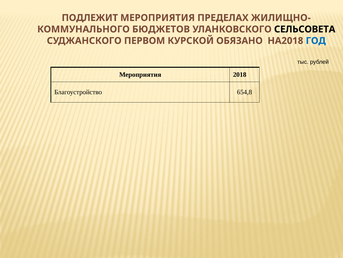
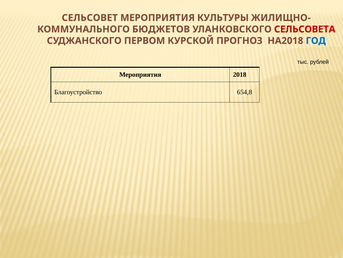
ПОДЛЕЖИТ: ПОДЛЕЖИТ -> СЕЛЬСОВЕТ
ПРЕДЕЛАХ: ПРЕДЕЛАХ -> КУЛЬТУРЫ
СЕЛЬСОВЕТА colour: black -> red
ОБЯЗАНО: ОБЯЗАНО -> ПРОГНОЗ
